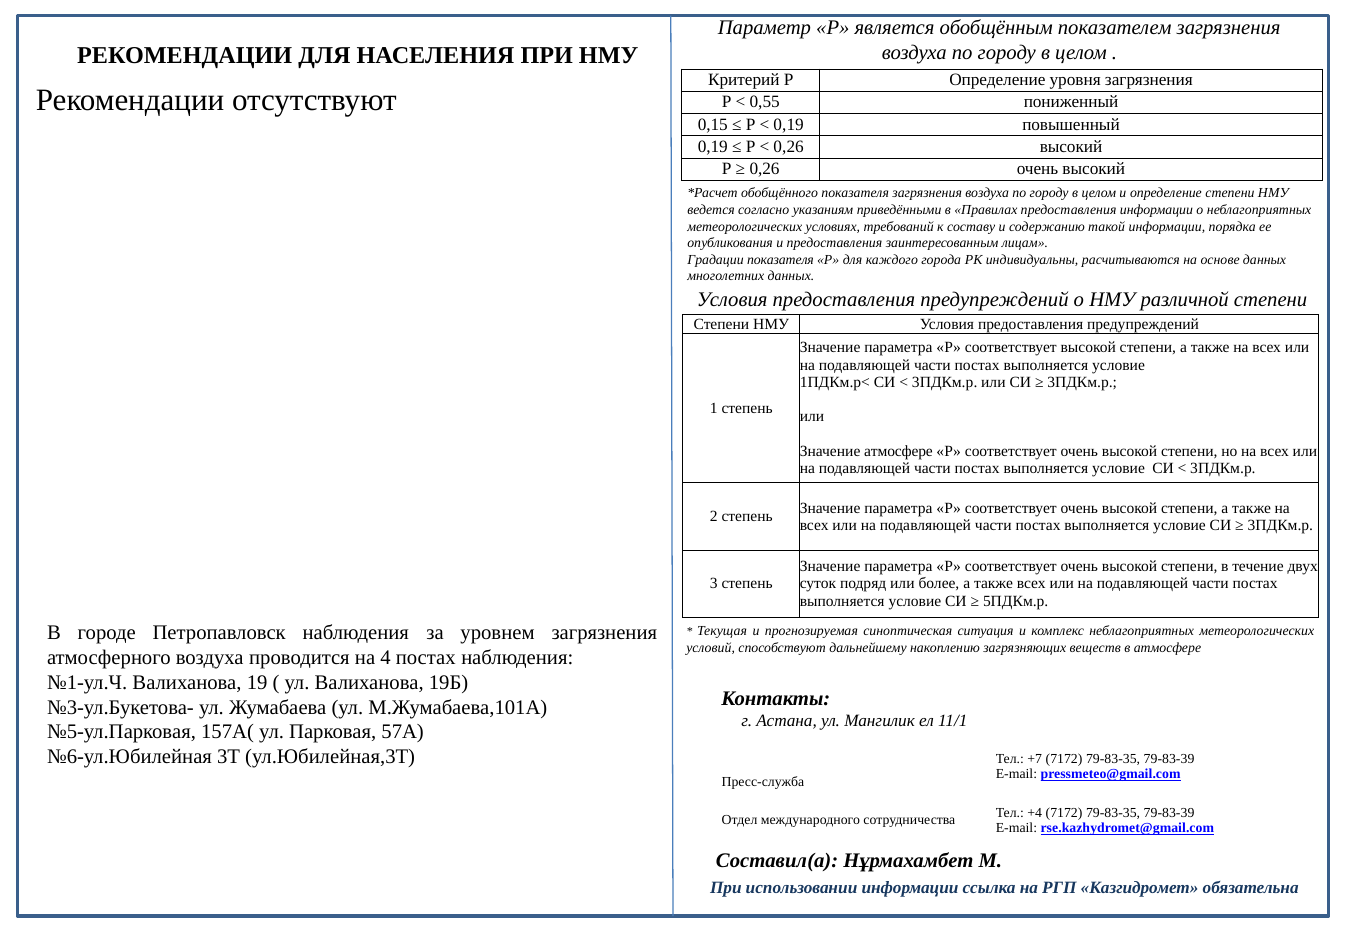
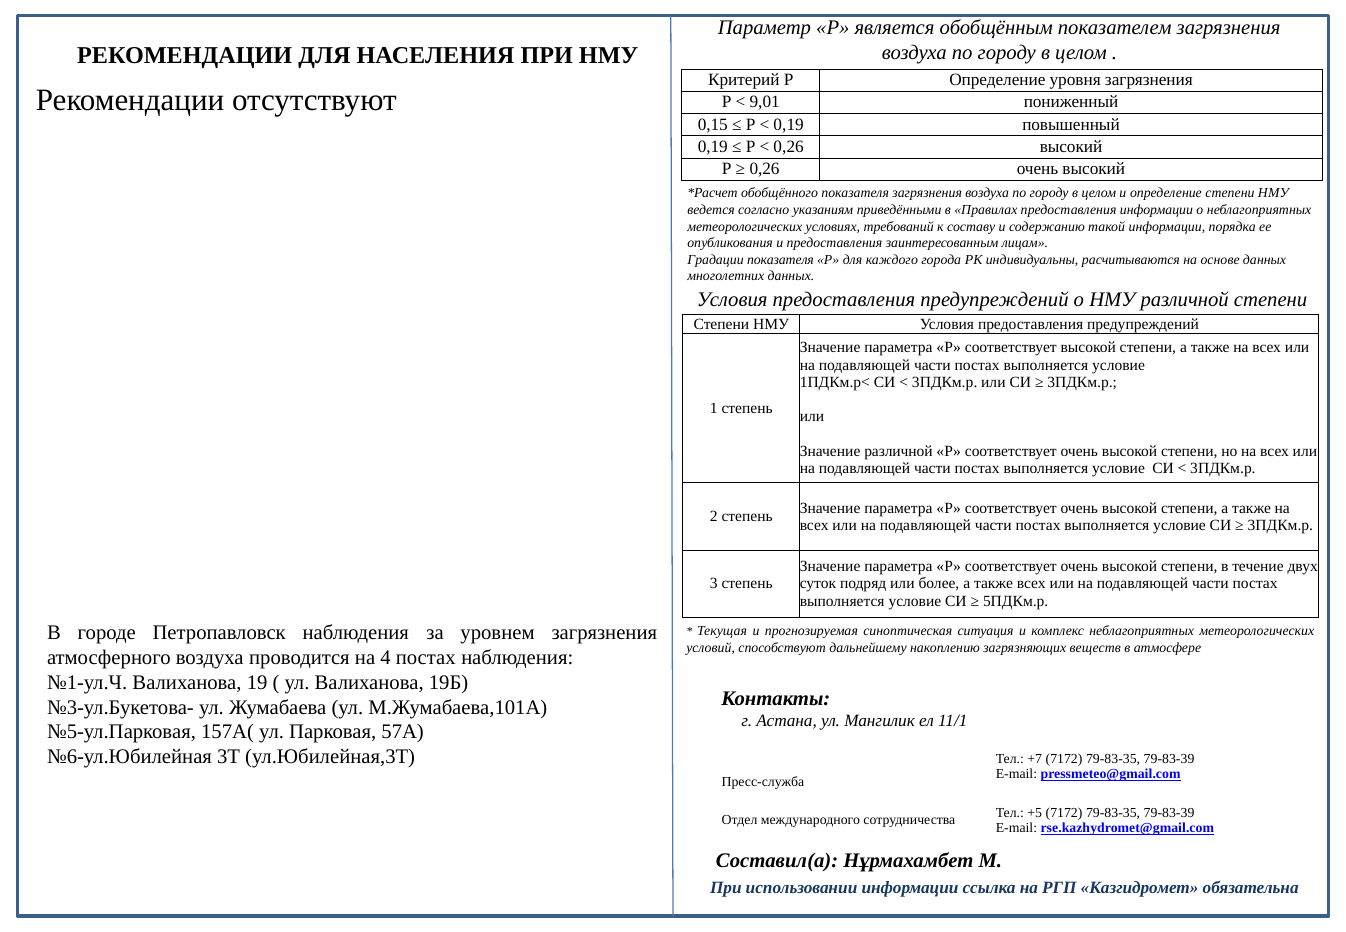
0,55: 0,55 -> 9,01
Значение атмосфере: атмосфере -> различной
+4: +4 -> +5
